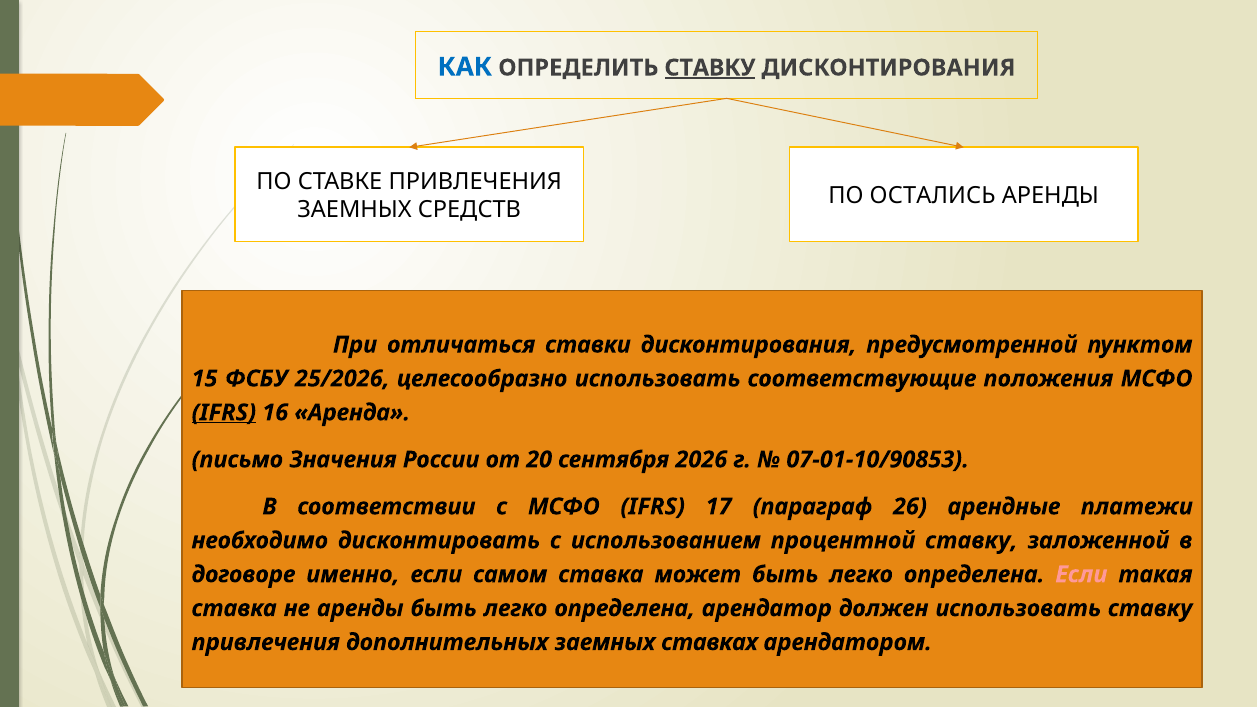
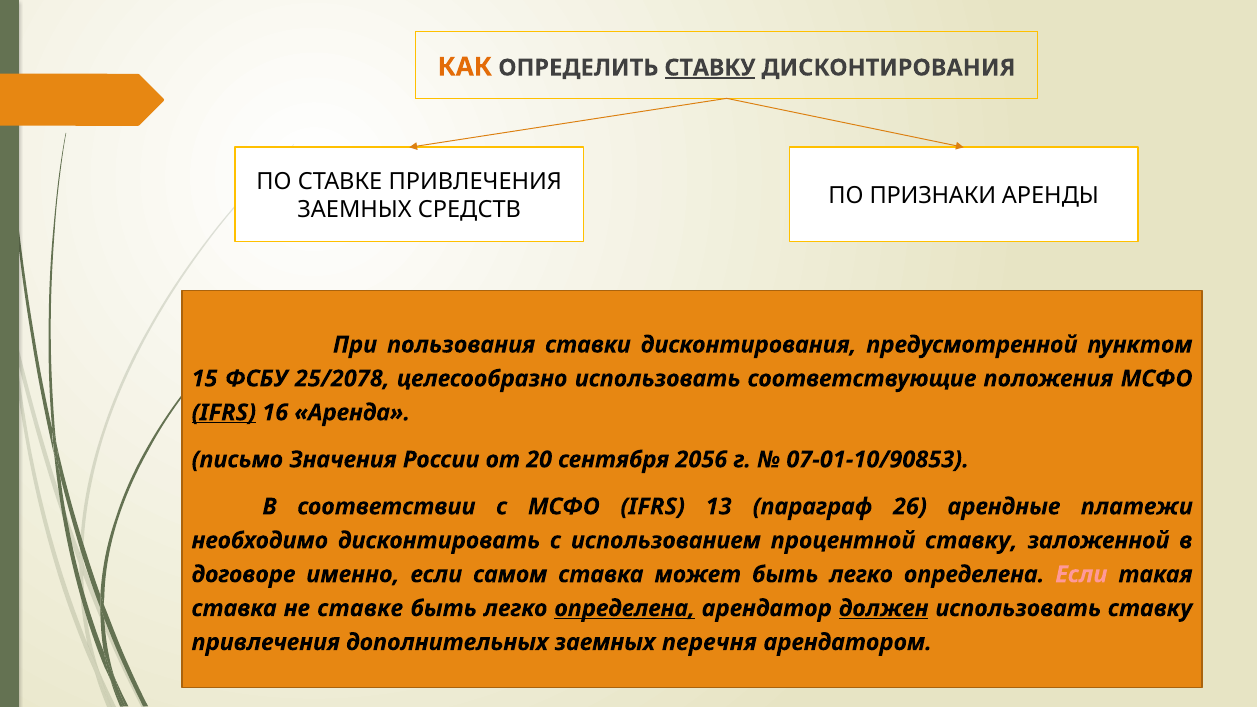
КАК colour: blue -> orange
ОСТАЛИСЬ: ОСТАЛИСЬ -> ПРИЗНАКИ
отличаться: отличаться -> пользования
25/2026: 25/2026 -> 25/2078
2026: 2026 -> 2056
17: 17 -> 13
не аренды: аренды -> ставке
определена at (625, 608) underline: none -> present
должен underline: none -> present
ставках: ставках -> перечня
